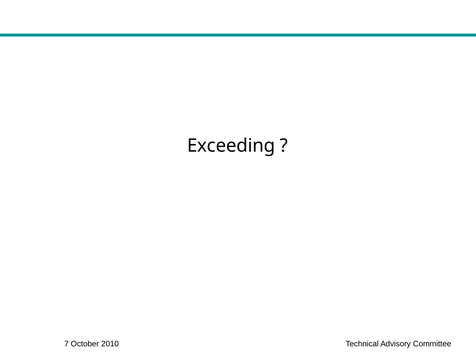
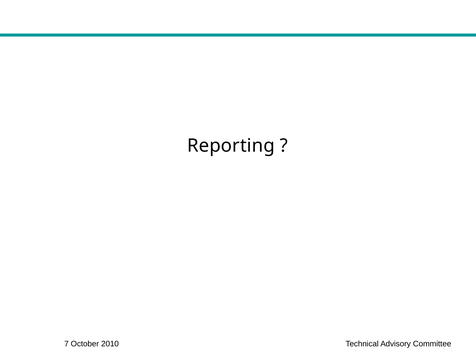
Exceeding: Exceeding -> Reporting
